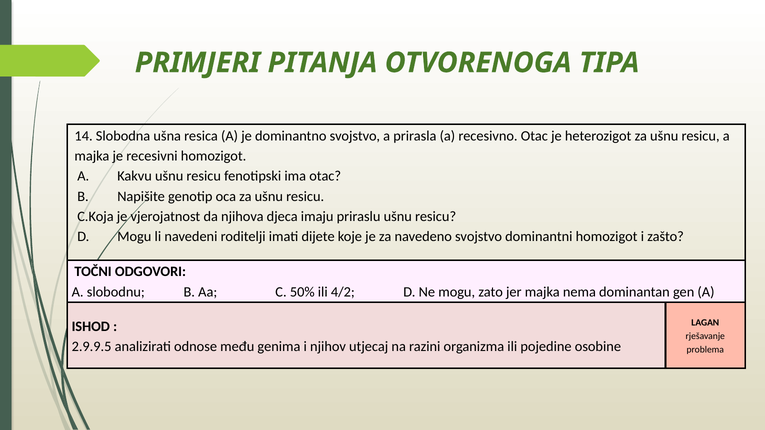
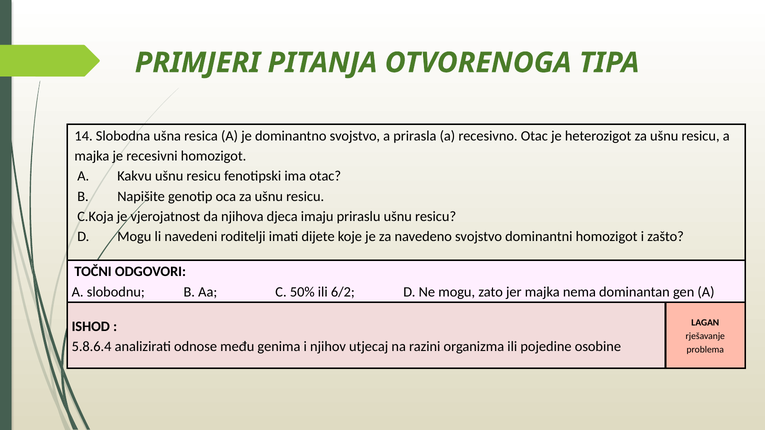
4/2: 4/2 -> 6/2
2.9.9.5: 2.9.9.5 -> 5.8.6.4
